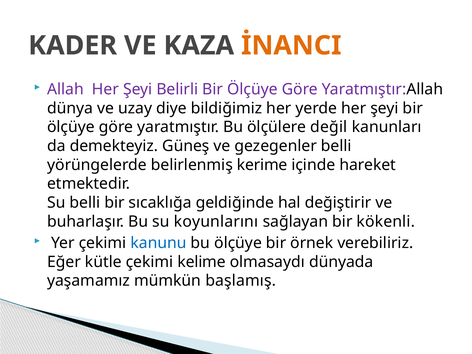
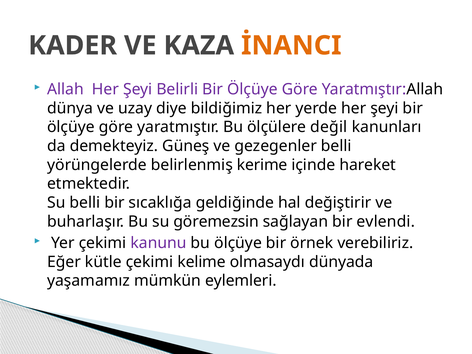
koyunlarını: koyunlarını -> göremezsin
kökenli: kökenli -> evlendi
kanunu colour: blue -> purple
başlamış: başlamış -> eylemleri
